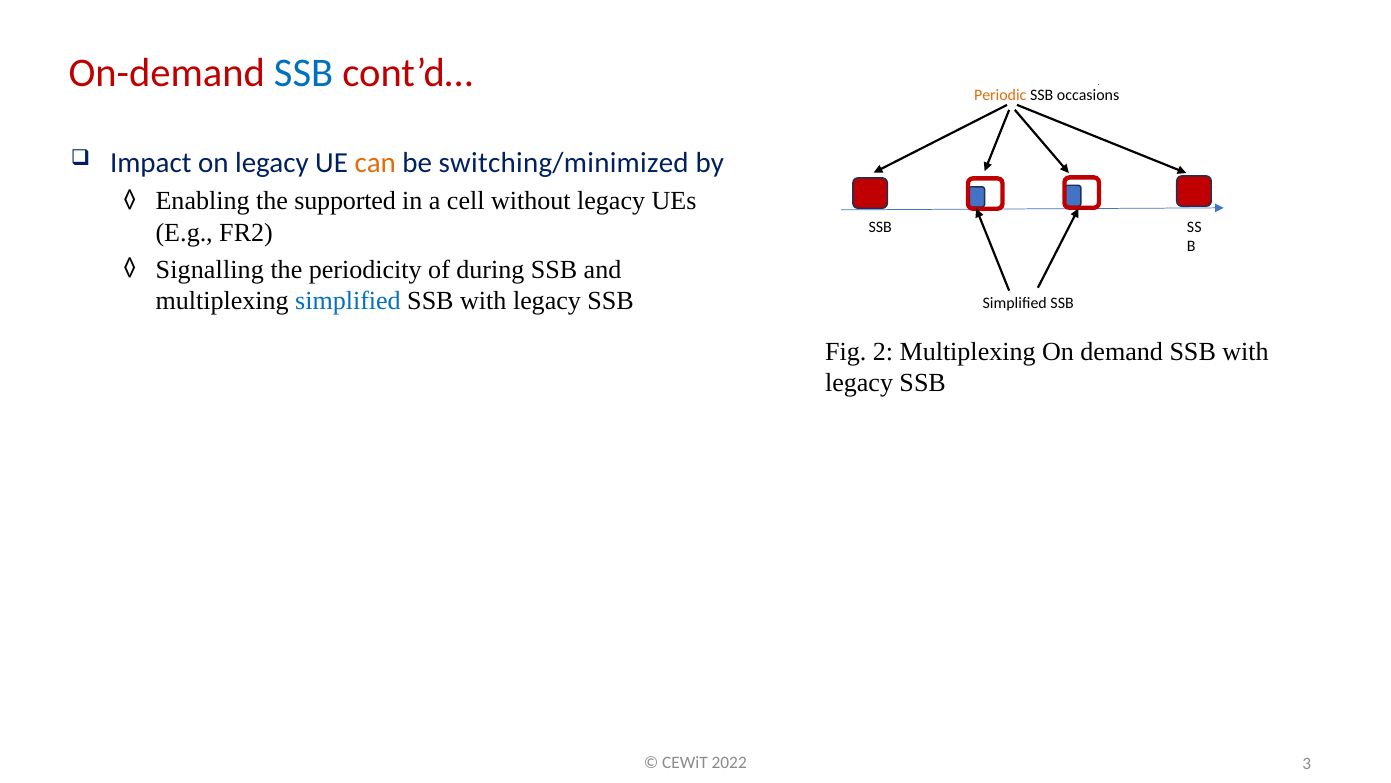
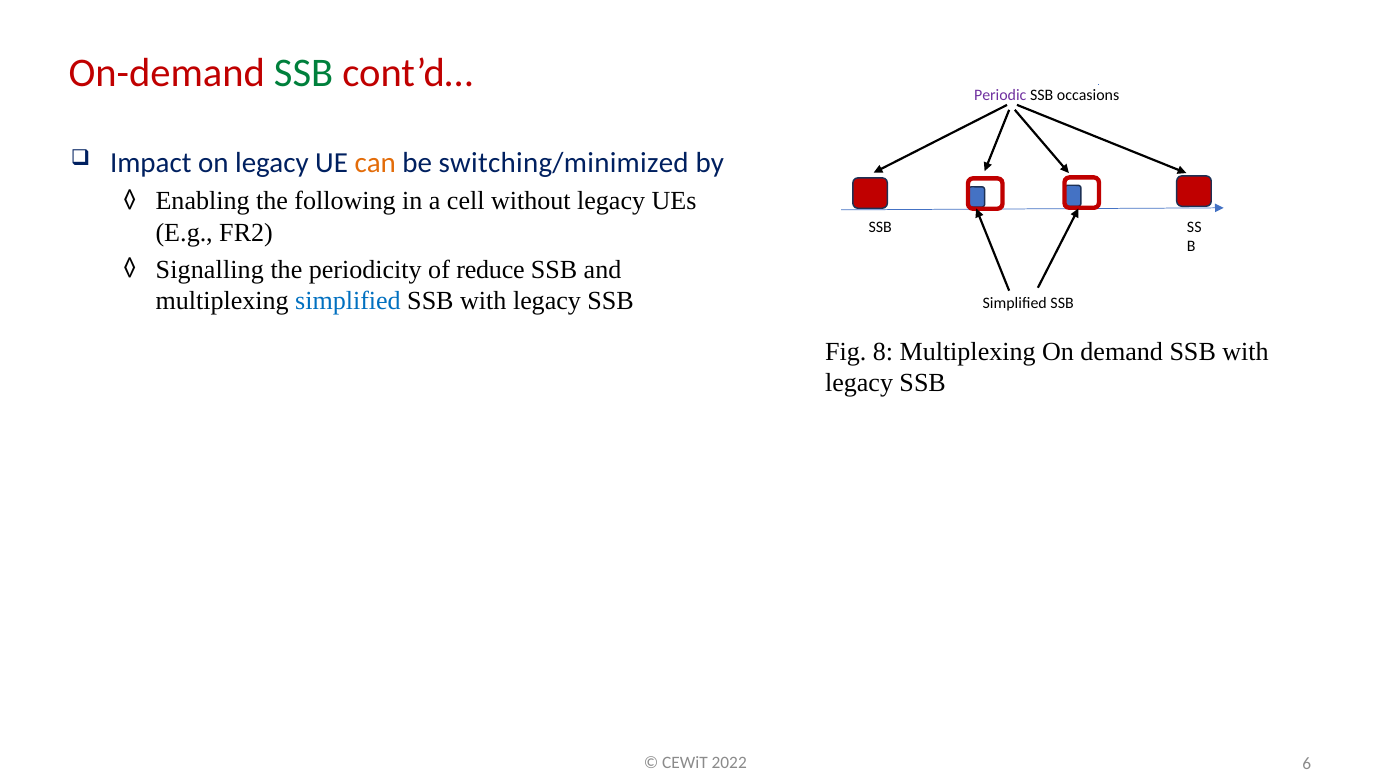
SSB at (304, 73) colour: blue -> green
Periodic colour: orange -> purple
supported: supported -> following
during: during -> reduce
2: 2 -> 8
3: 3 -> 6
